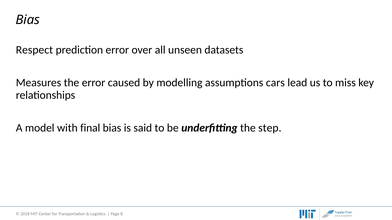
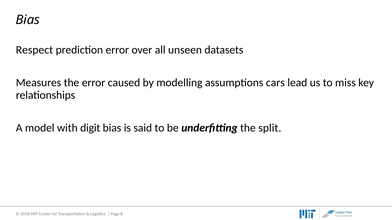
final: final -> digit
step: step -> split
